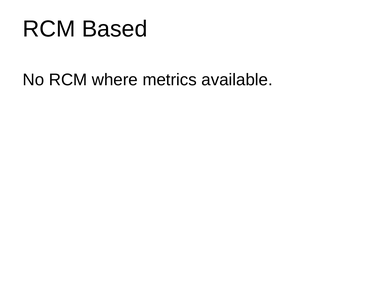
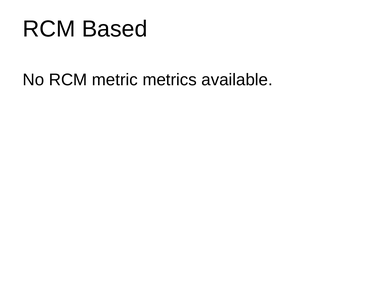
where: where -> metric
